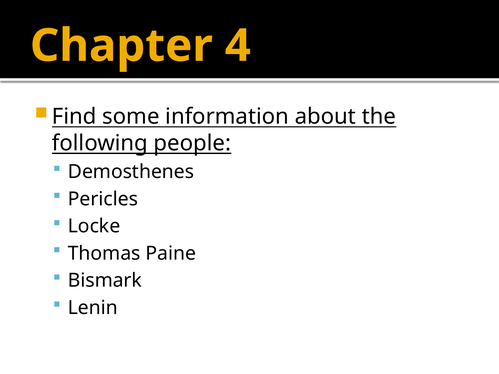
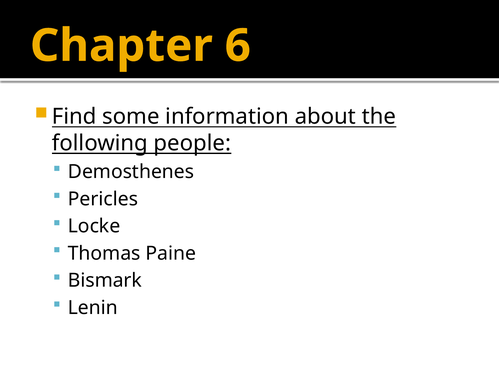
4: 4 -> 6
